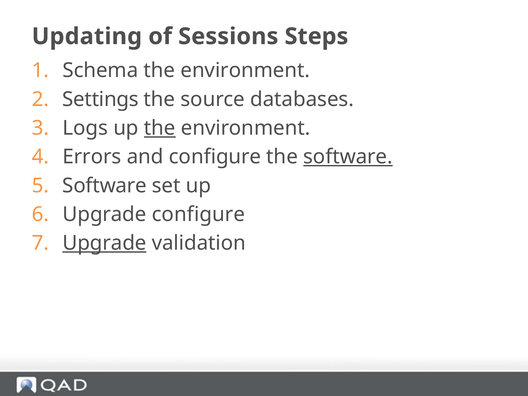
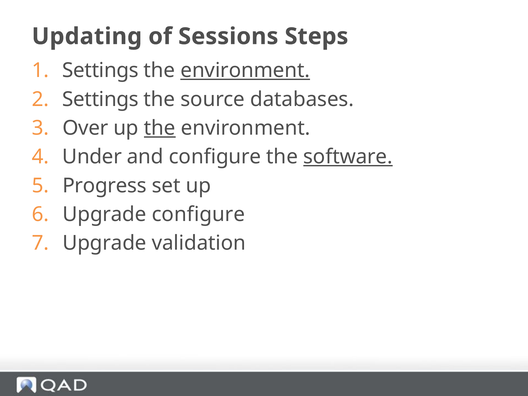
Schema at (100, 71): Schema -> Settings
environment at (245, 71) underline: none -> present
Logs: Logs -> Over
Errors: Errors -> Under
Software at (105, 186): Software -> Progress
Upgrade at (104, 243) underline: present -> none
